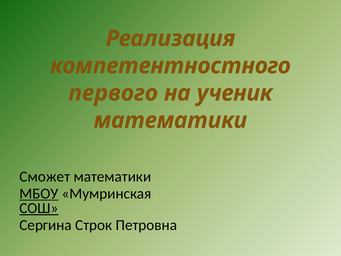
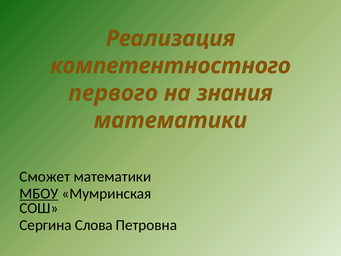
ученик: ученик -> знания
СОШ underline: present -> none
Строк: Строк -> Слова
